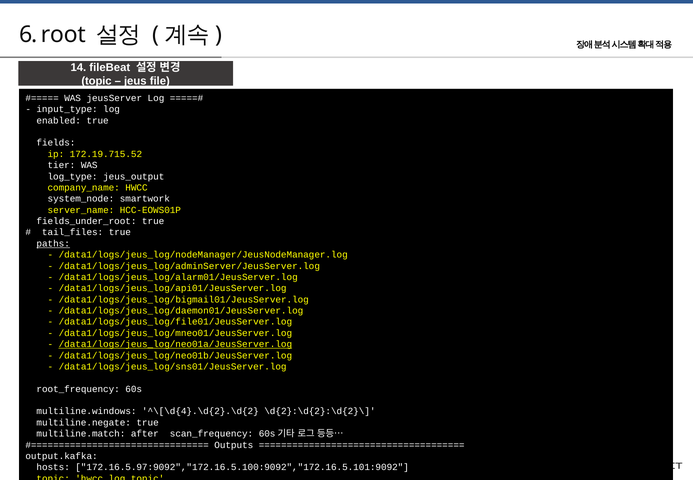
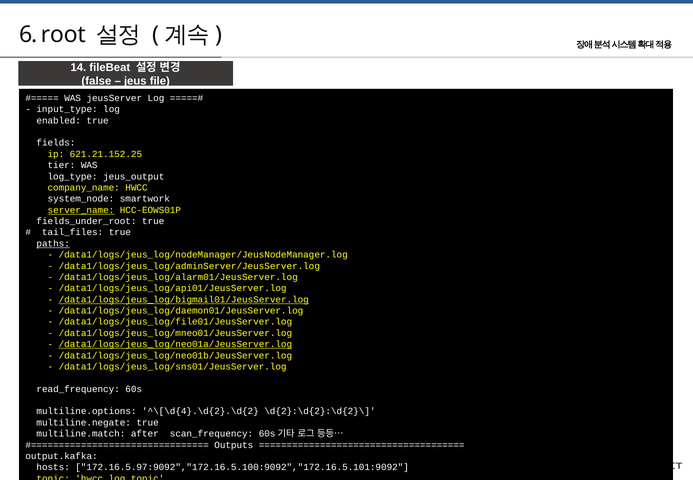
topic at (97, 81): topic -> false
172.19.715.52: 172.19.715.52 -> 621.21.152.25
server_name underline: none -> present
/data1/logs/jeus_log/bigmail01/JeusServer.log underline: none -> present
root_frequency: root_frequency -> read_frequency
multiline.windows: multiline.windows -> multiline.options
